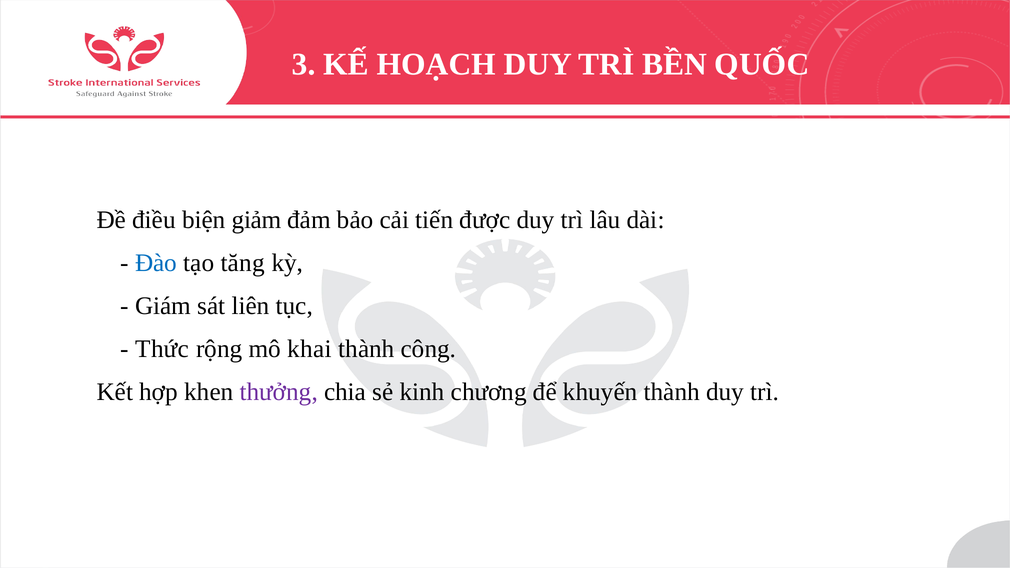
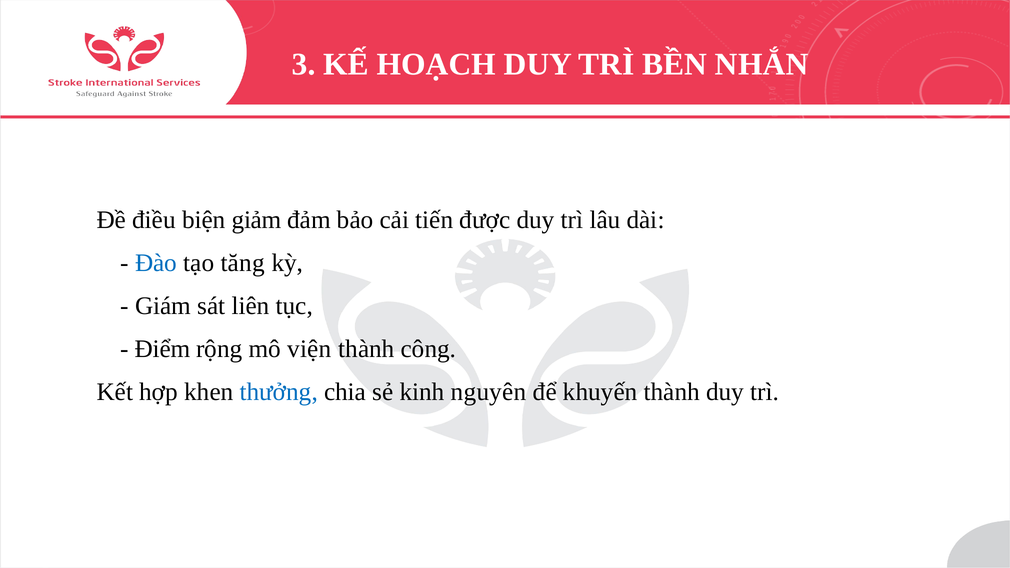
QUỐC: QUỐC -> NHẮN
Thức: Thức -> Điểm
khai: khai -> viện
thưởng colour: purple -> blue
chương: chương -> nguyên
